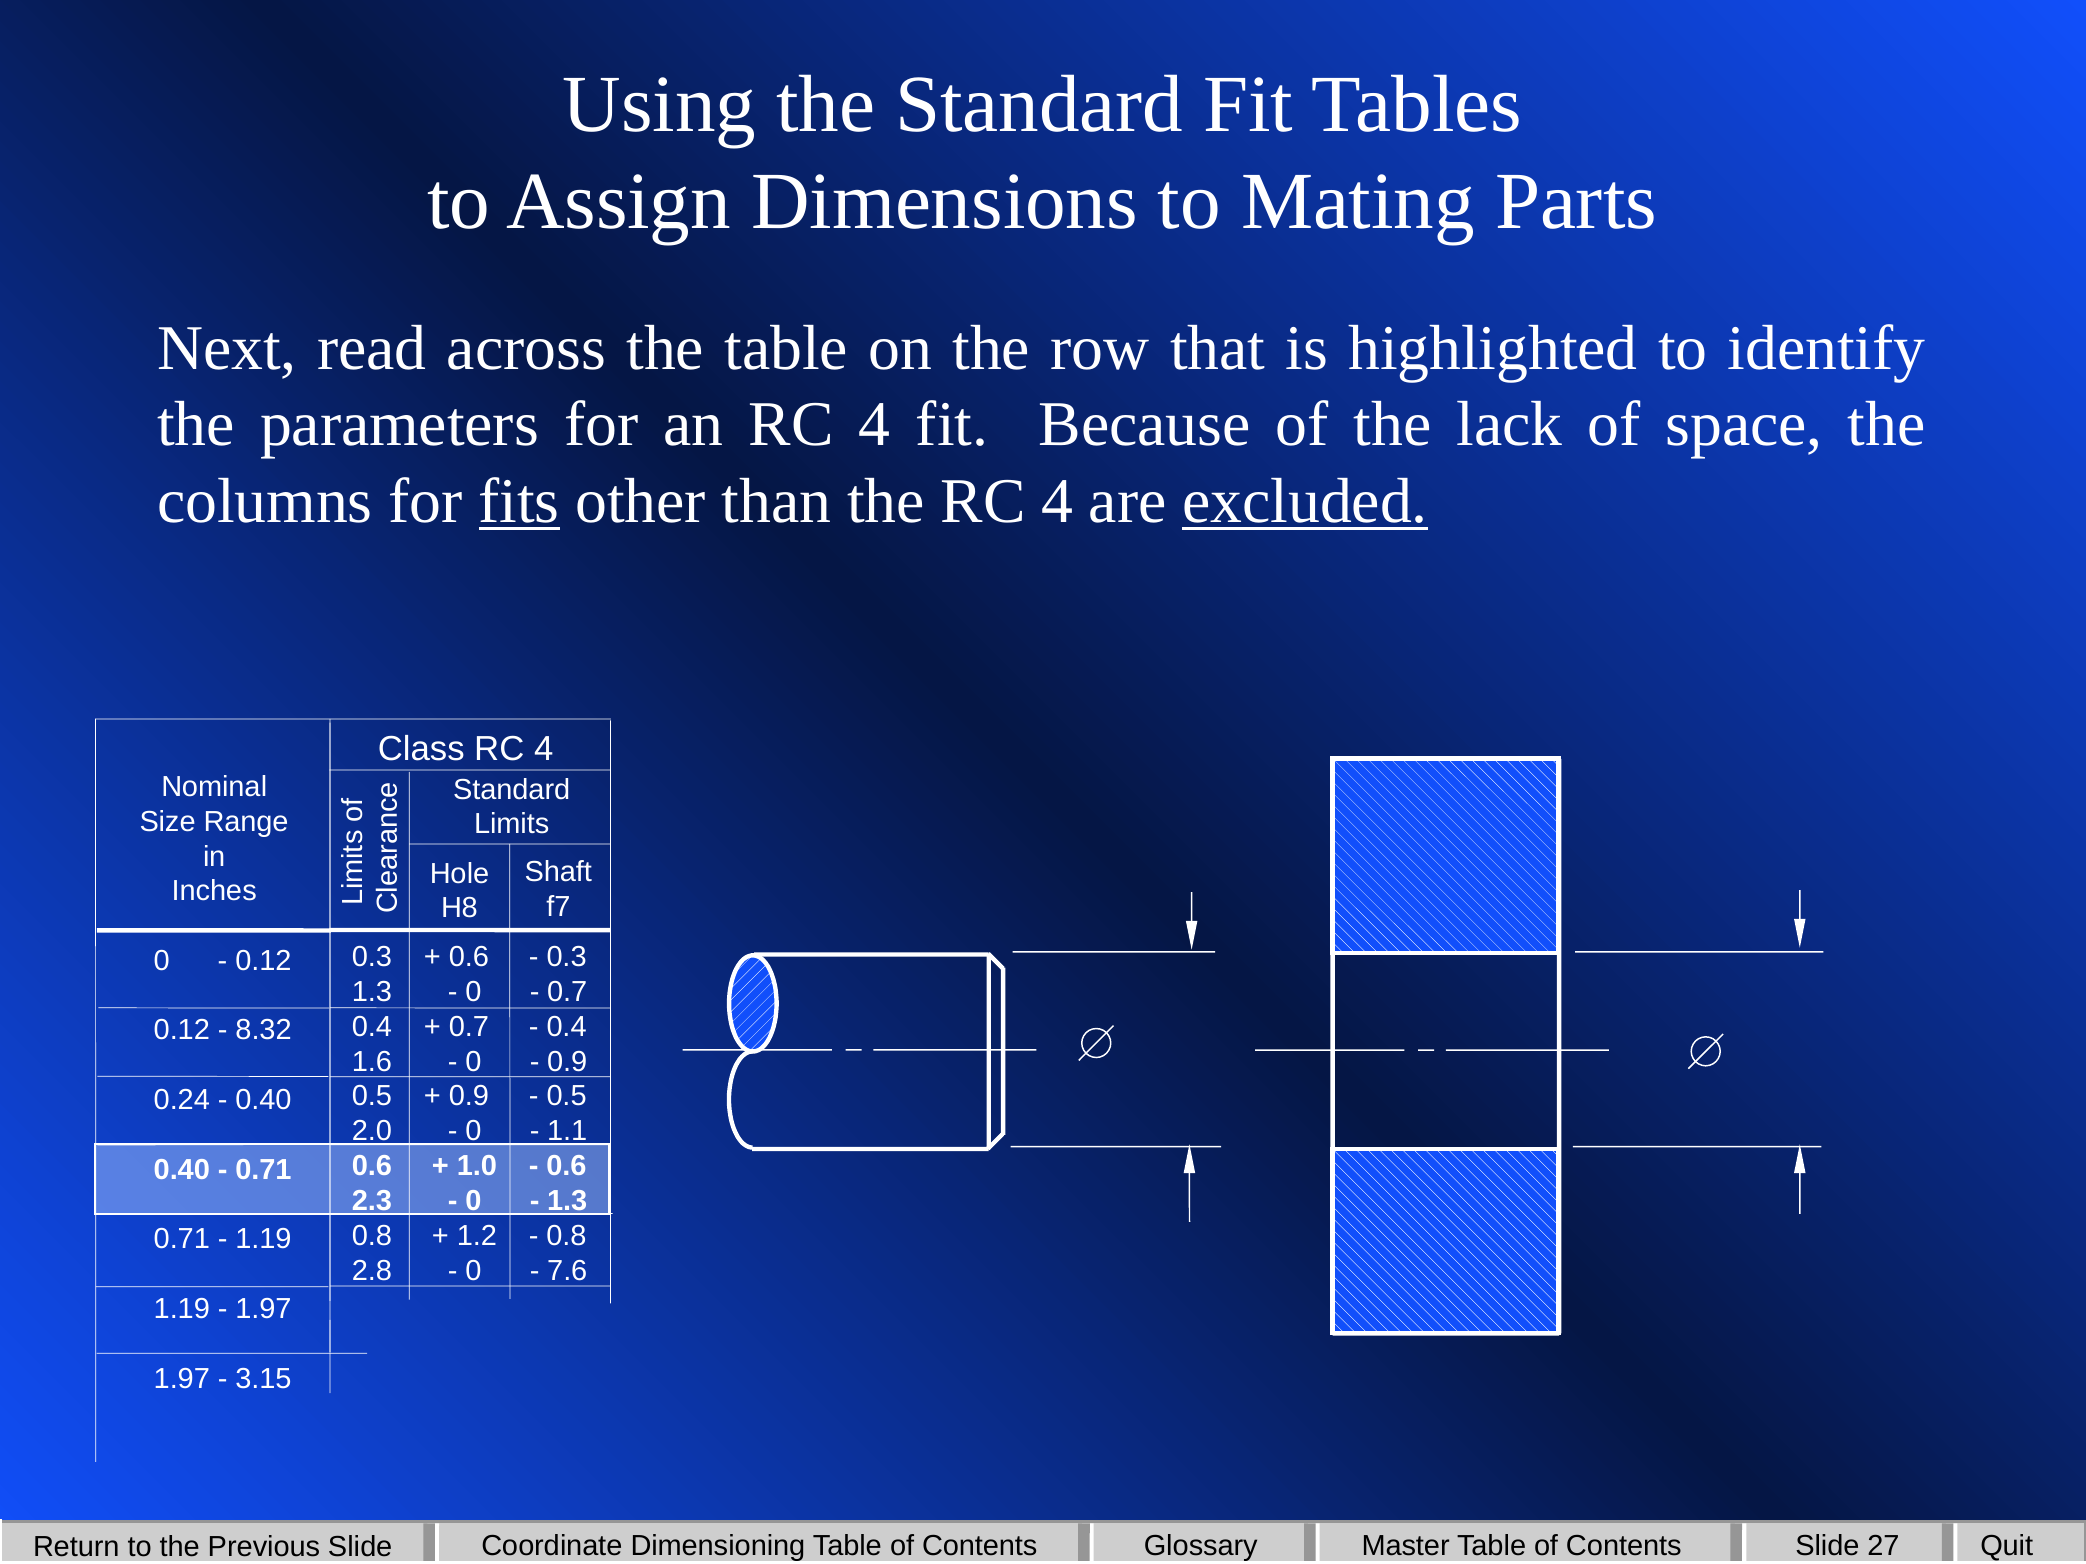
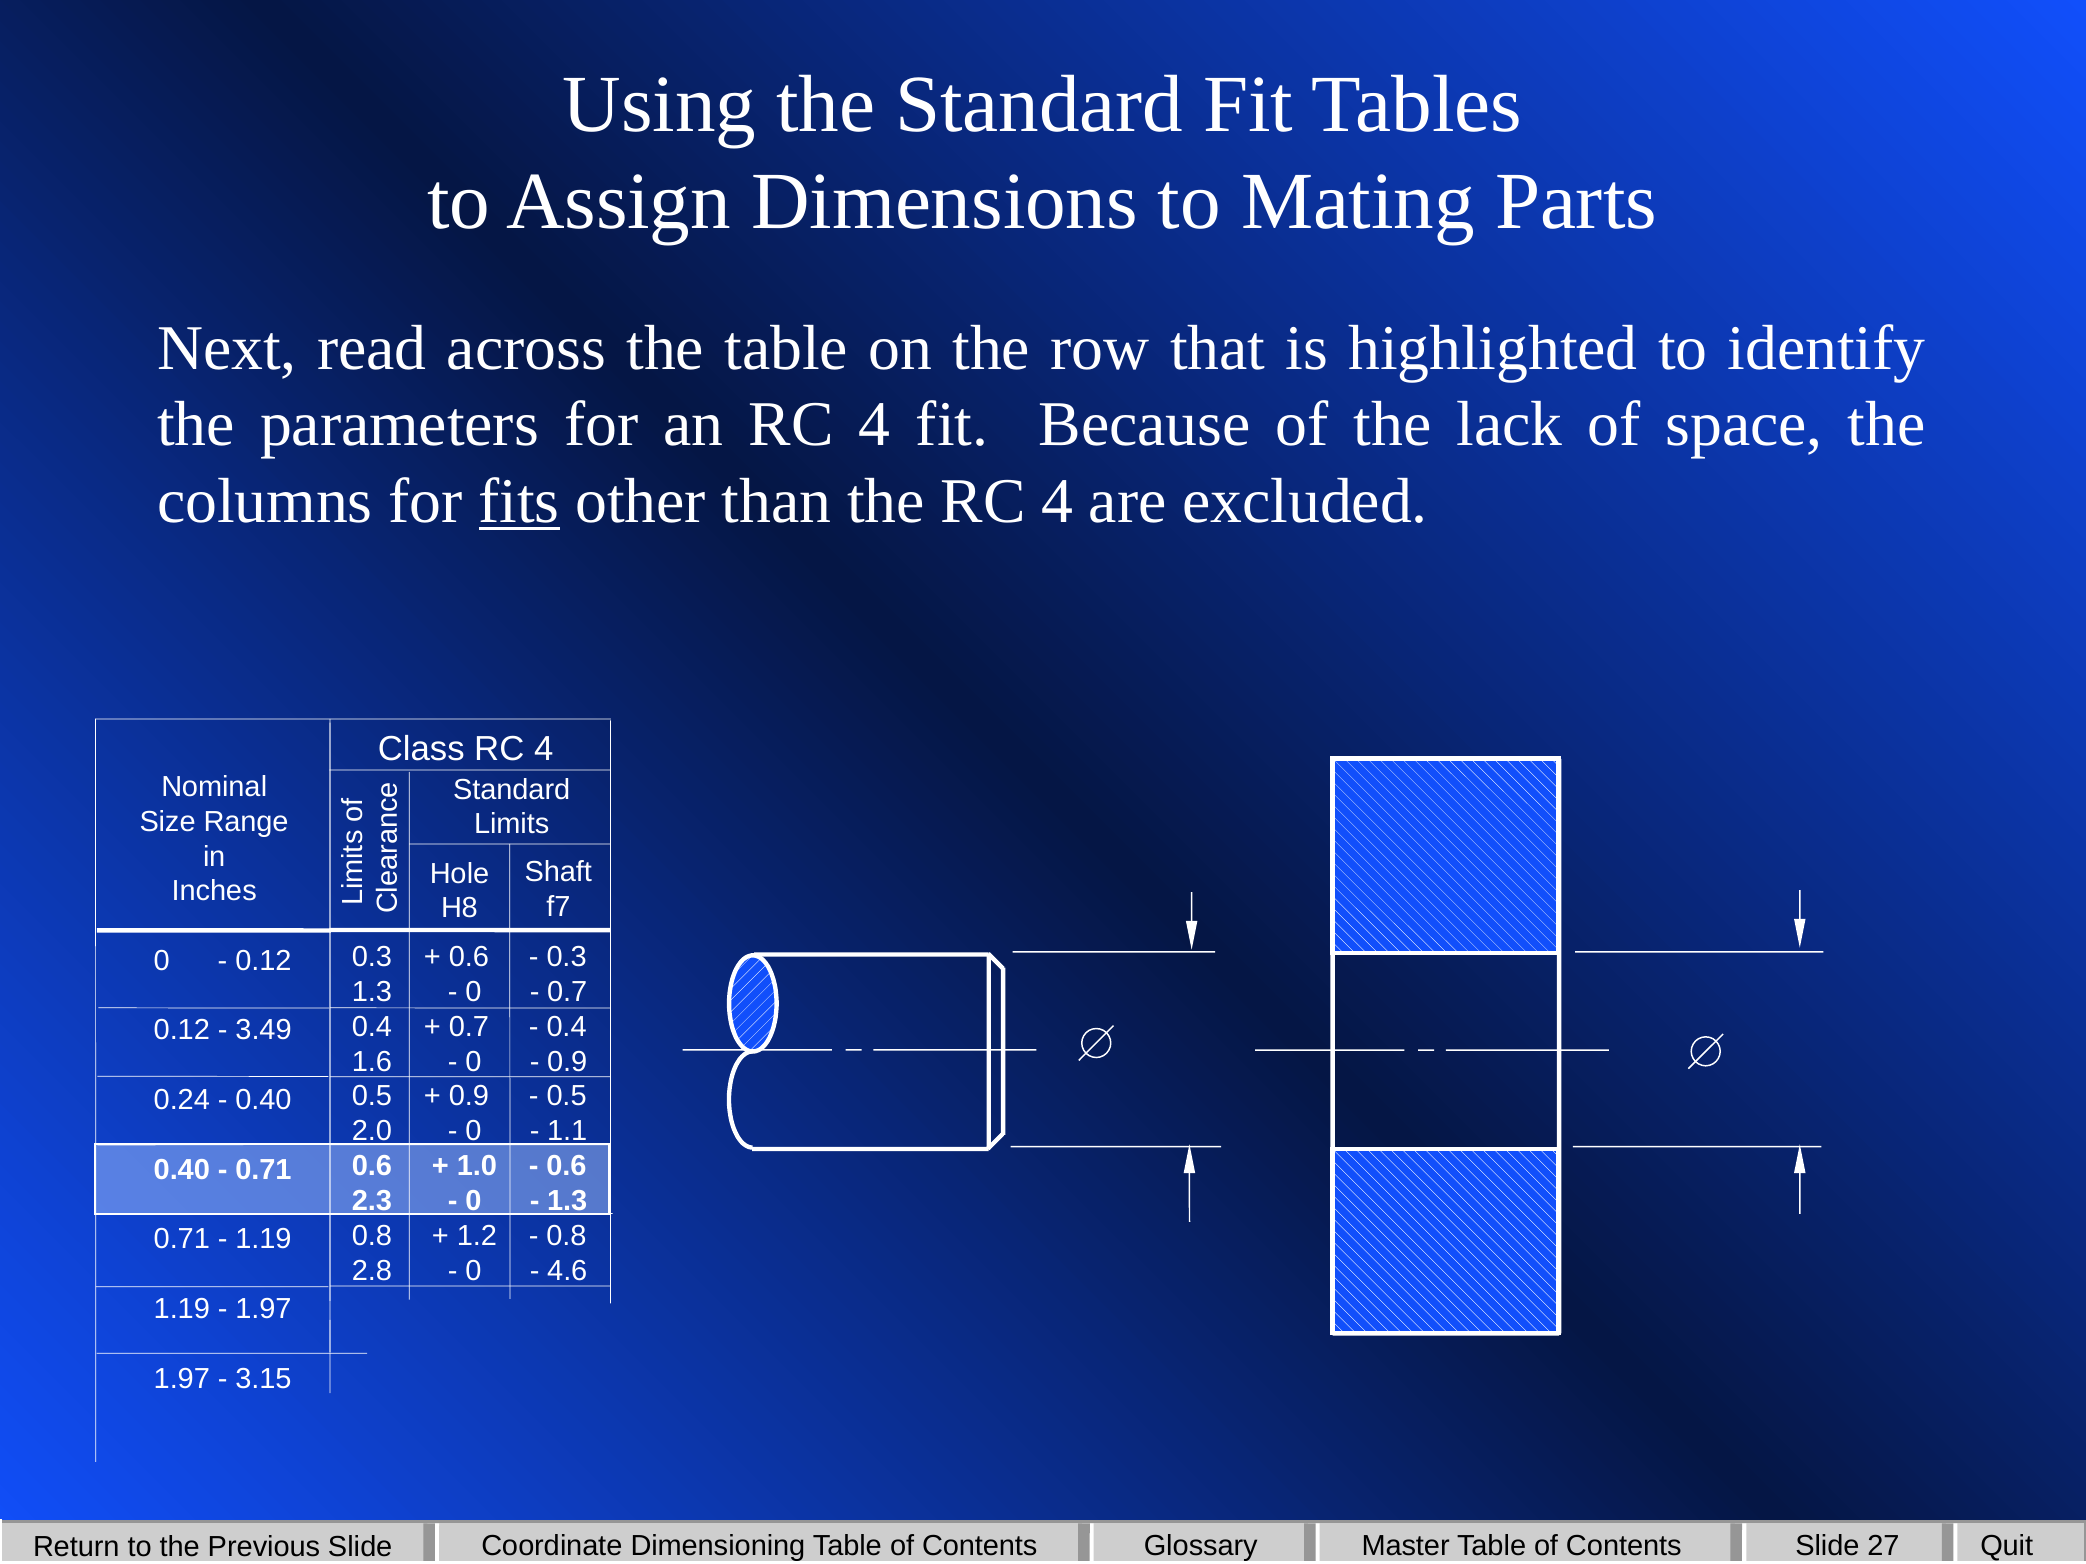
excluded underline: present -> none
8.32: 8.32 -> 3.49
7.6: 7.6 -> 4.6
